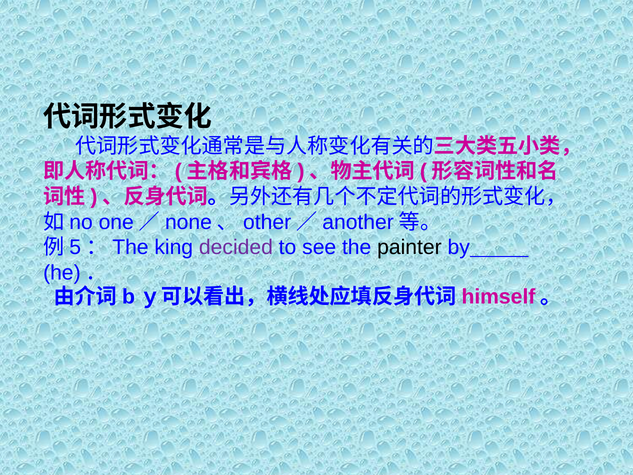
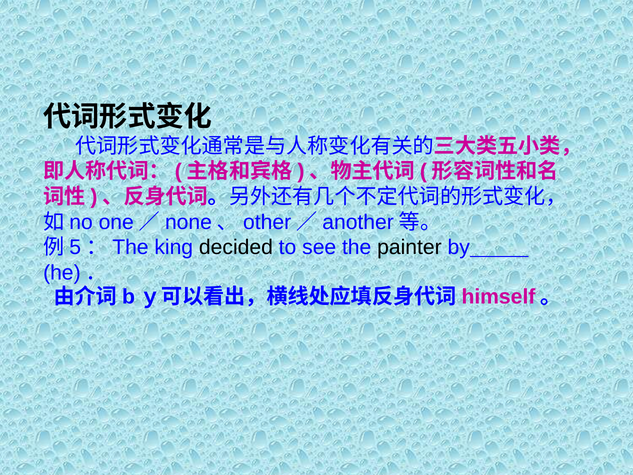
decided colour: purple -> black
